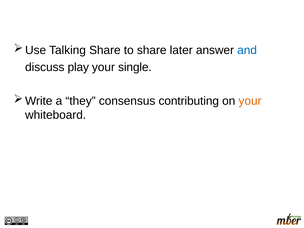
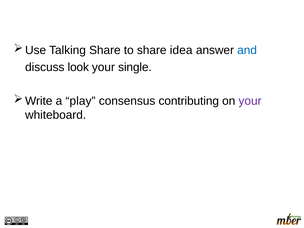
later: later -> idea
play: play -> look
they: they -> play
your at (250, 101) colour: orange -> purple
